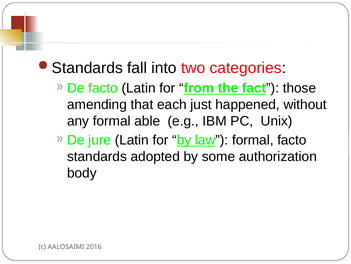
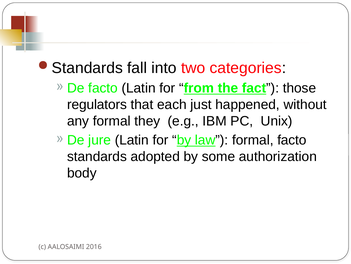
amending: amending -> regulators
able: able -> they
